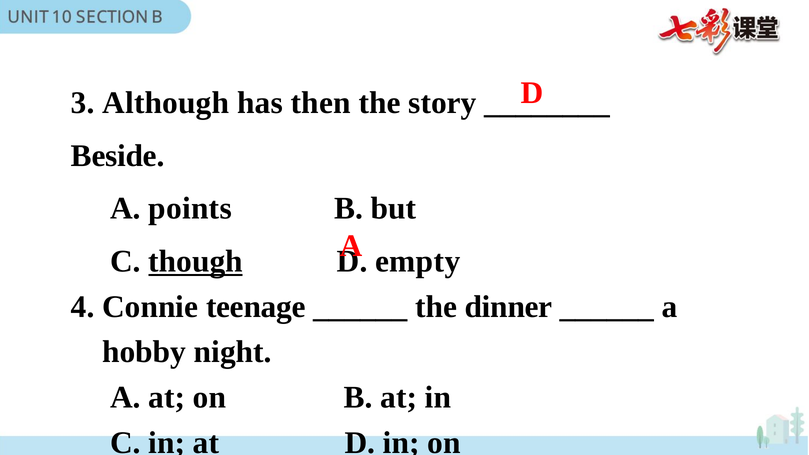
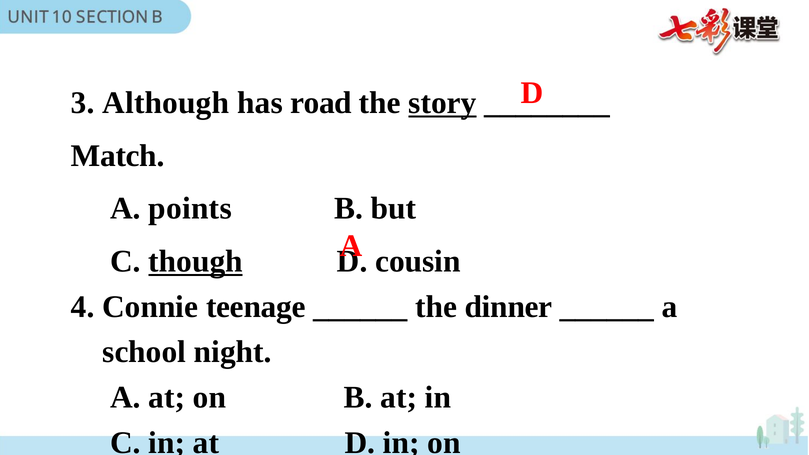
then: then -> road
story underline: none -> present
Beside: Beside -> Match
empty: empty -> cousin
hobby: hobby -> school
